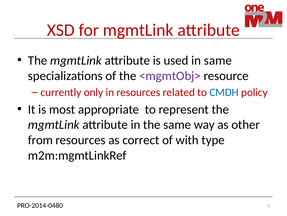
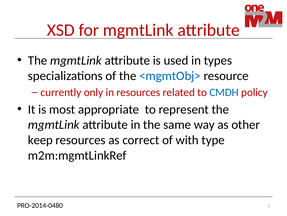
in same: same -> types
<mgmtObj> colour: purple -> blue
from: from -> keep
